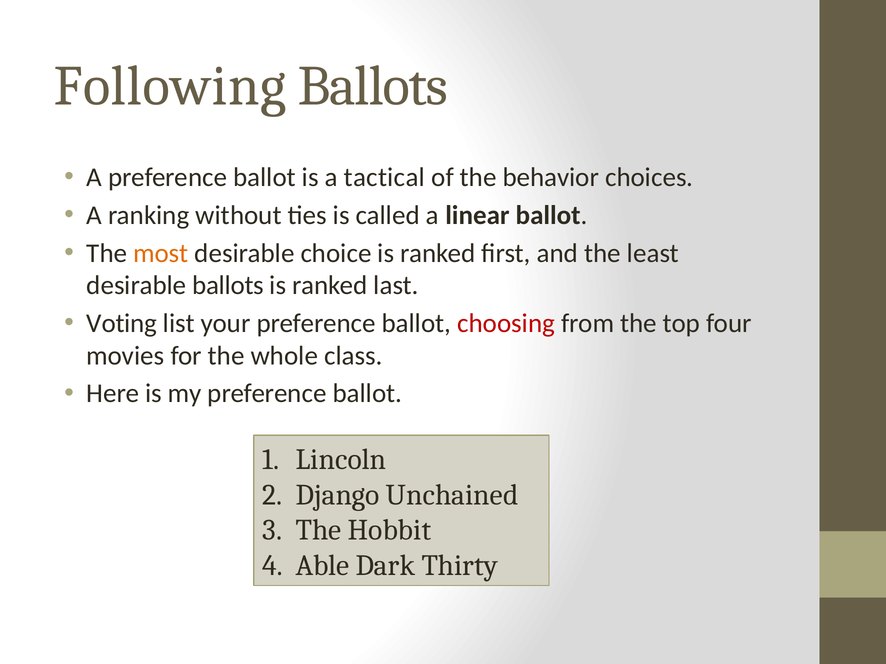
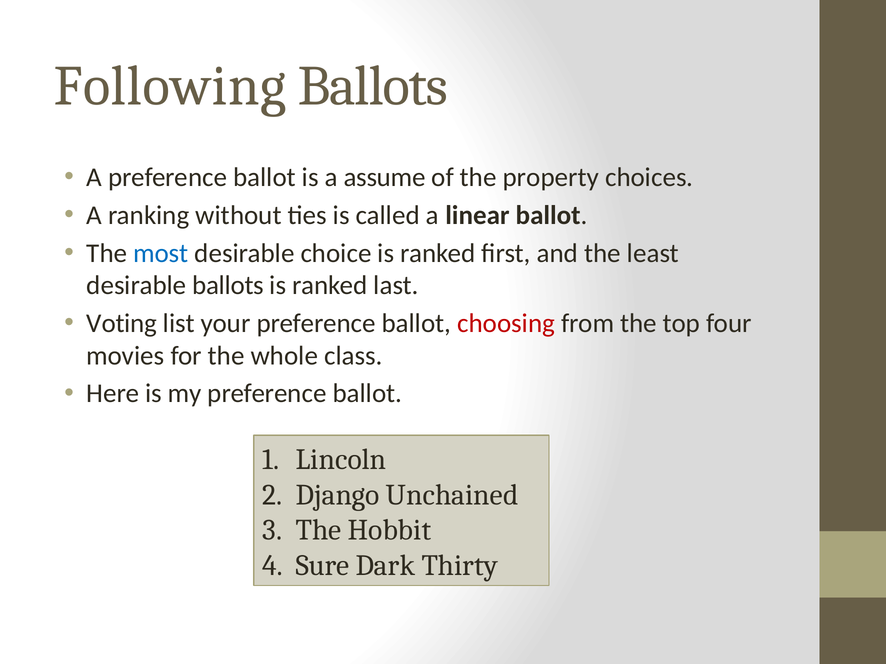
tactical: tactical -> assume
behavior: behavior -> property
most colour: orange -> blue
Able: Able -> Sure
